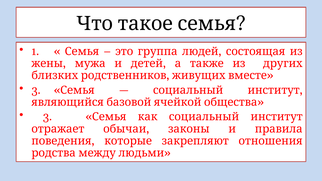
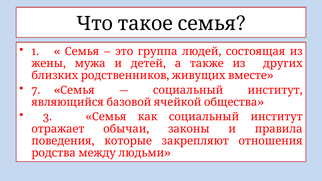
3 at (36, 90): 3 -> 7
